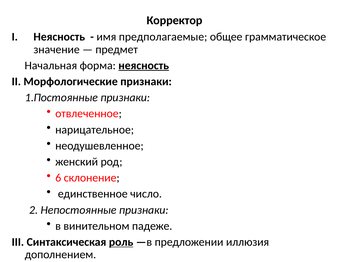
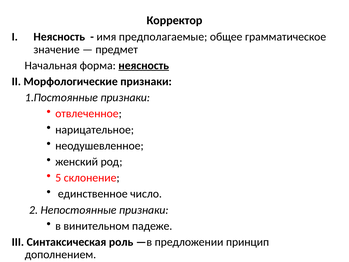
6: 6 -> 5
роль underline: present -> none
иллюзия: иллюзия -> принцип
